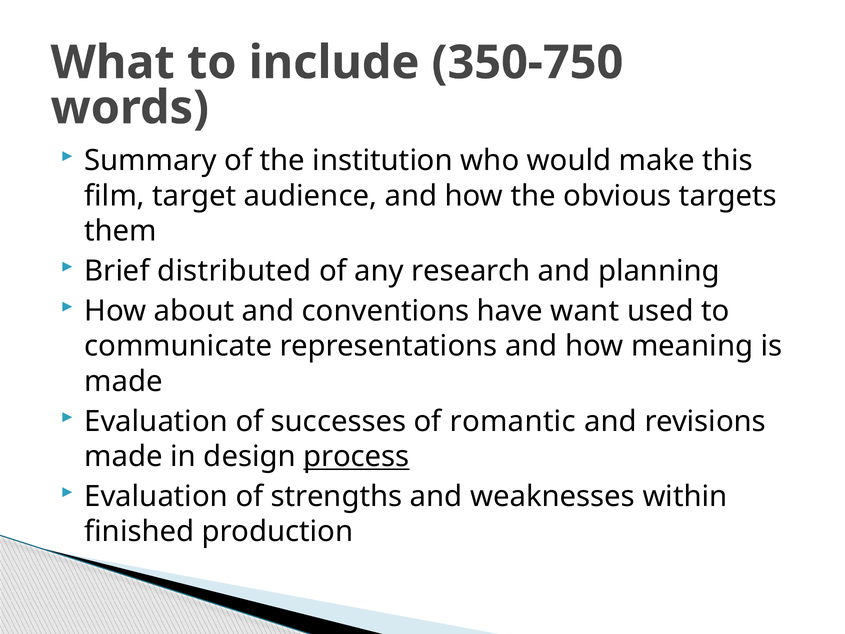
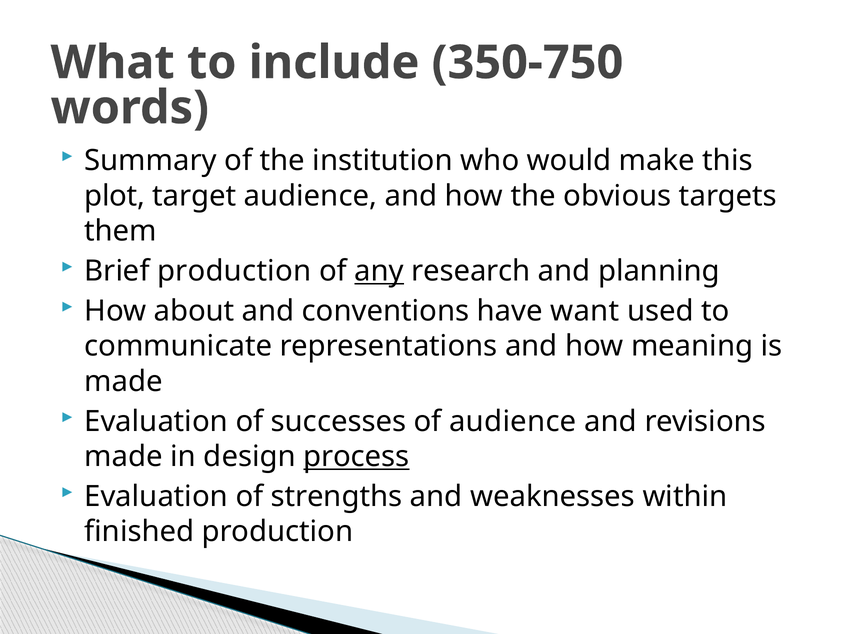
film: film -> plot
Brief distributed: distributed -> production
any underline: none -> present
of romantic: romantic -> audience
